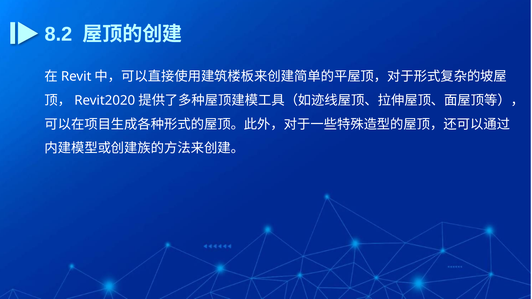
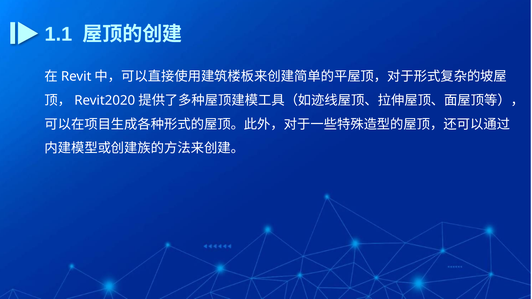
8.2: 8.2 -> 1.1
